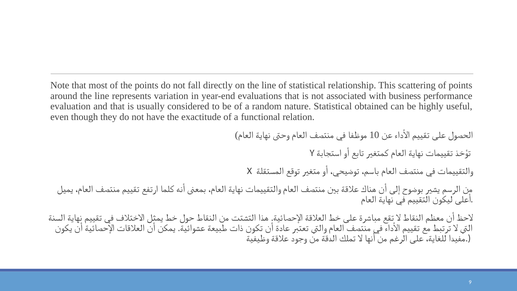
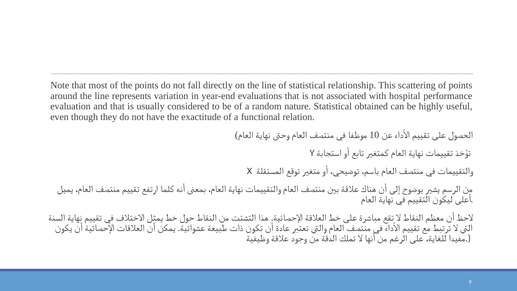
business: business -> hospital
